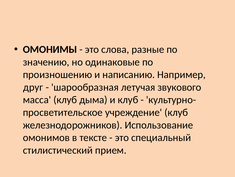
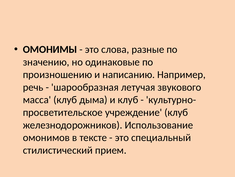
друг: друг -> речь
